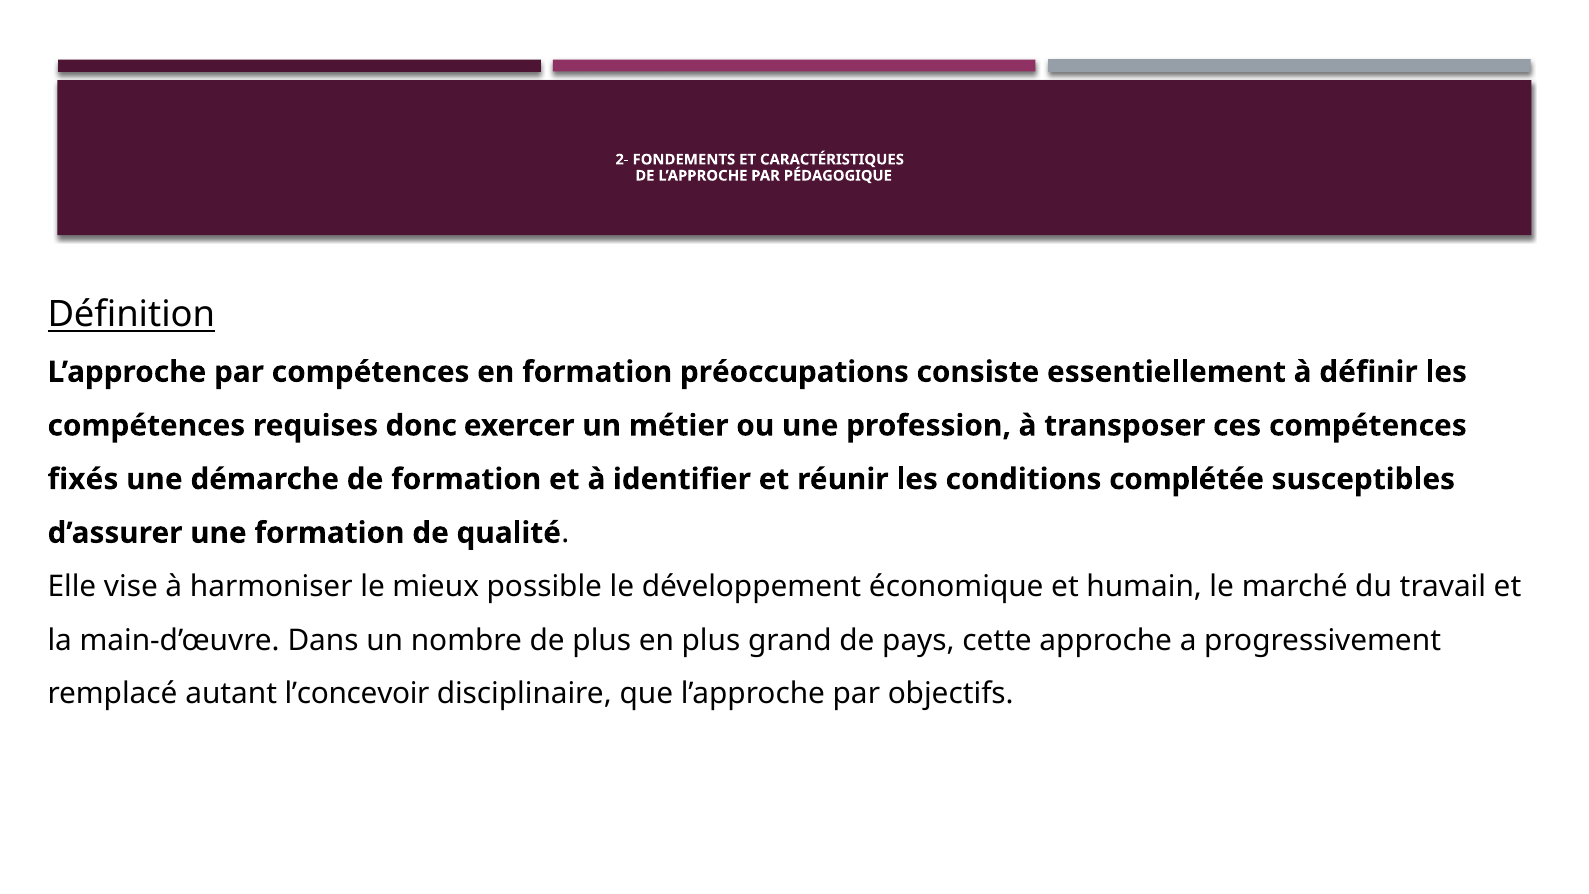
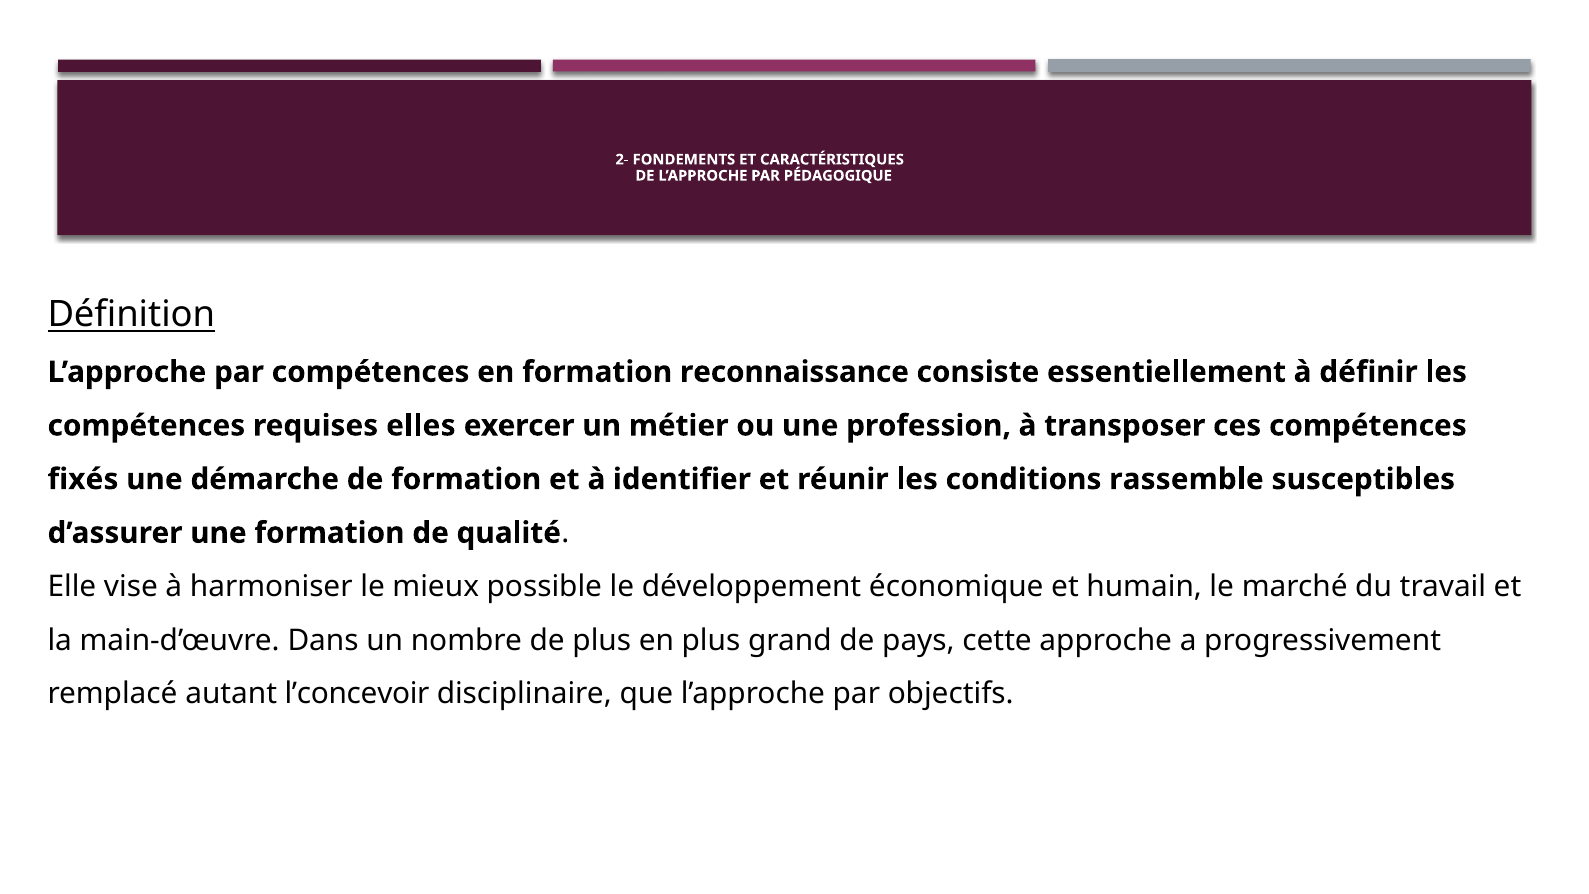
préoccupations: préoccupations -> reconnaissance
donc: donc -> elles
complétée: complétée -> rassemble
